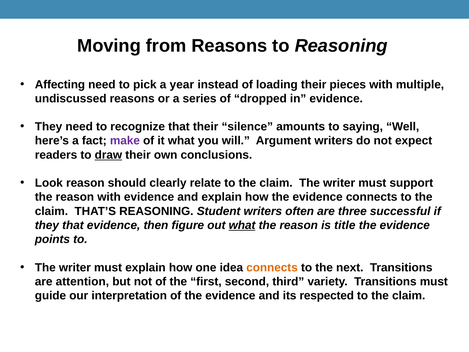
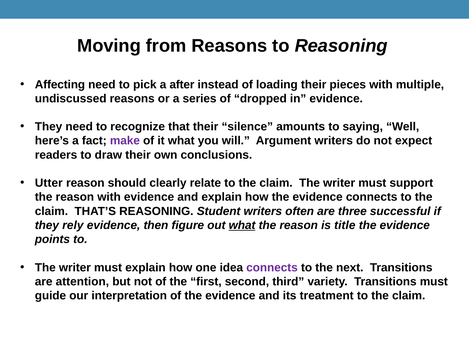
year: year -> after
draw underline: present -> none
Look: Look -> Utter
they that: that -> rely
connects at (272, 267) colour: orange -> purple
respected: respected -> treatment
